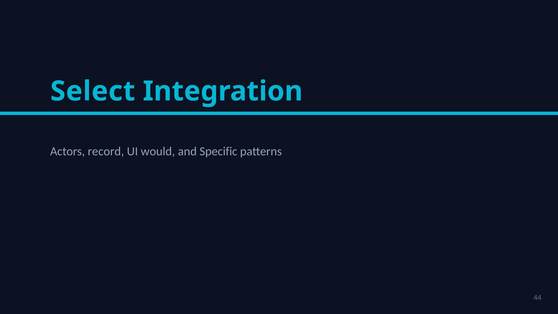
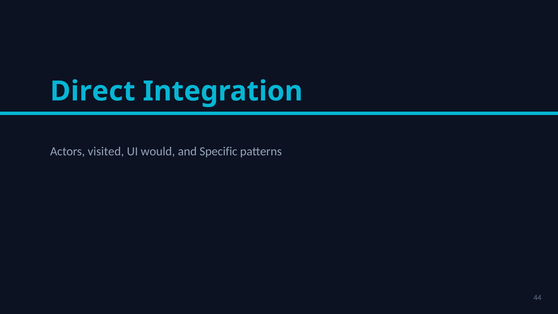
Select: Select -> Direct
record: record -> visited
